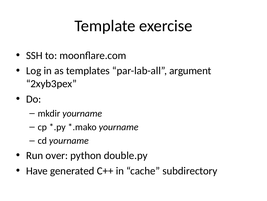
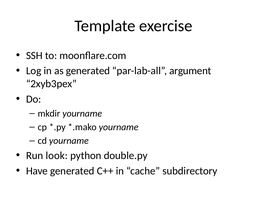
as templates: templates -> generated
over: over -> look
